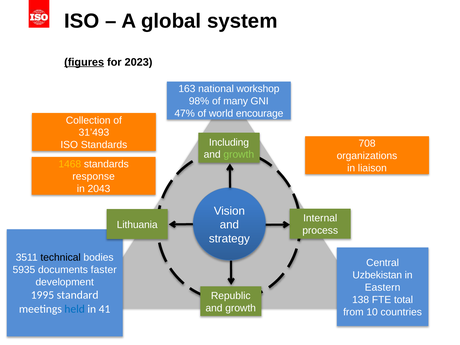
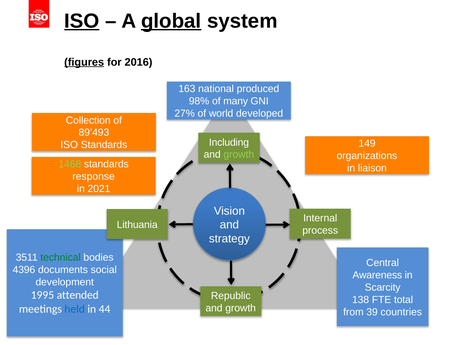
ISO at (82, 21) underline: none -> present
global underline: none -> present
2023: 2023 -> 2016
workshop: workshop -> produced
47%: 47% -> 27%
encourage: encourage -> developed
31’493: 31’493 -> 89’493
708: 708 -> 149
1468 colour: yellow -> light green
2043: 2043 -> 2021
technical colour: black -> green
5935: 5935 -> 4396
faster: faster -> social
Uzbekistan: Uzbekistan -> Awareness
Eastern: Eastern -> Scarcity
standard: standard -> attended
41: 41 -> 44
10: 10 -> 39
